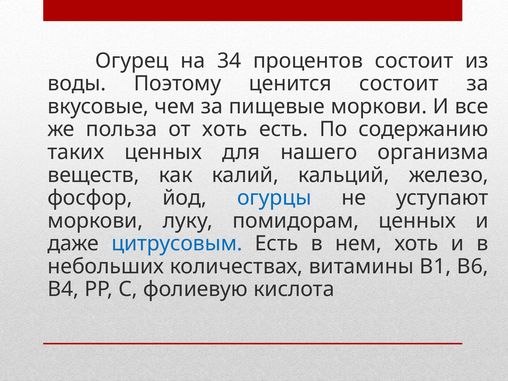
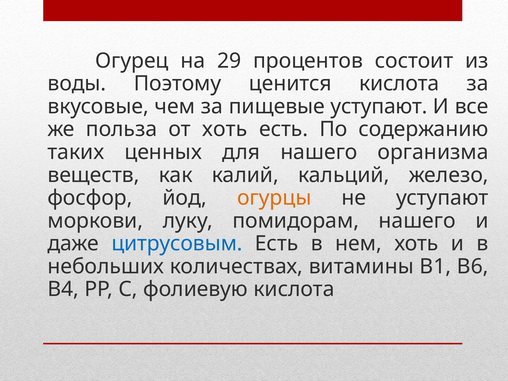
34: 34 -> 29
ценится состоит: состоит -> кислота
пищевые моркови: моркови -> уступают
огурцы colour: blue -> orange
помидорам ценных: ценных -> нашего
